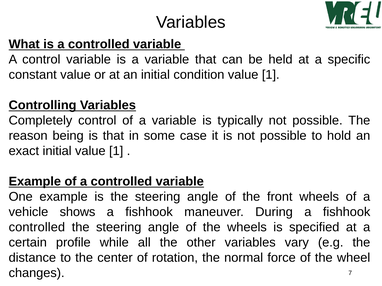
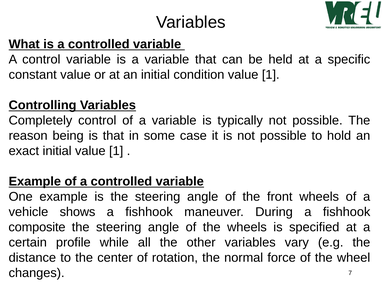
controlled at (37, 228): controlled -> composite
